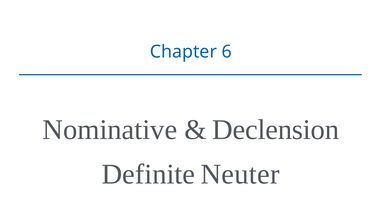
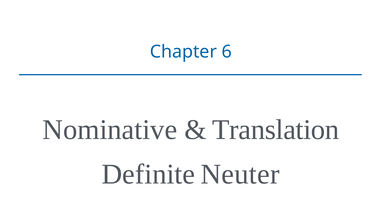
Declension: Declension -> Translation
